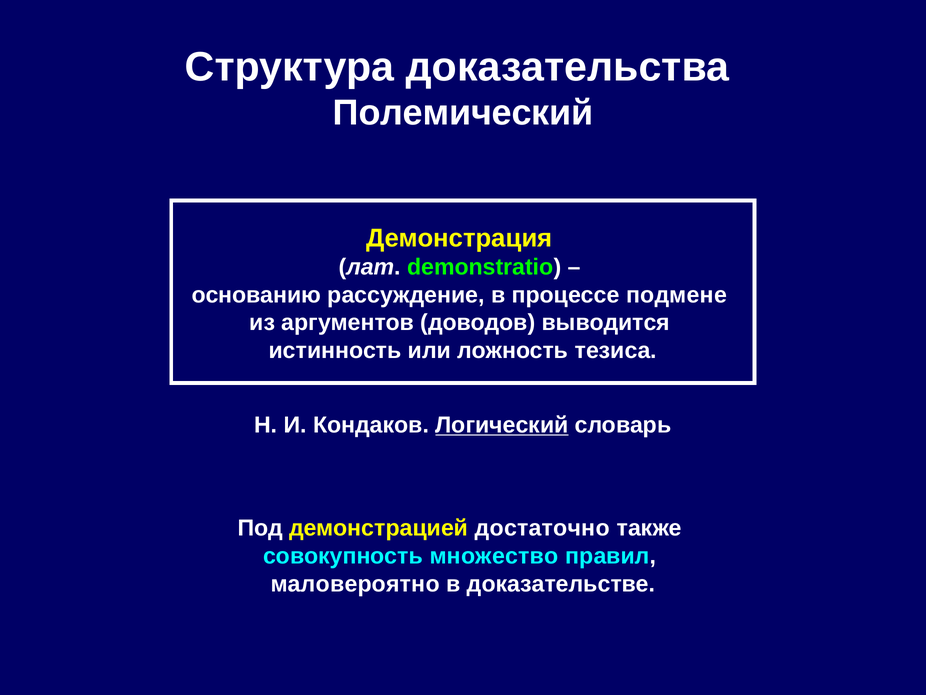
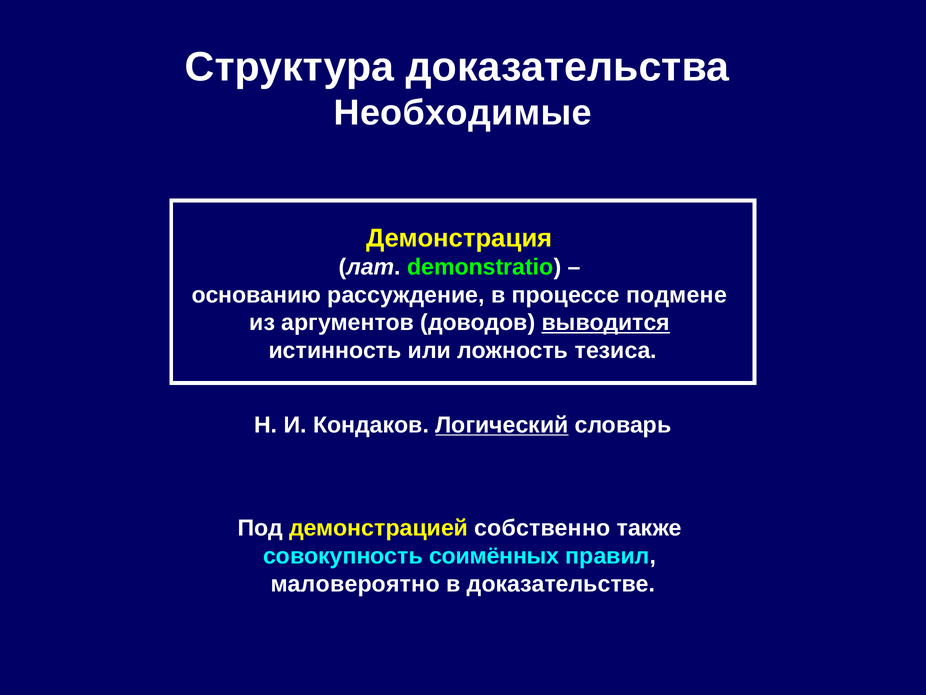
Полемический: Полемический -> Необходимые
выводится underline: none -> present
достаточно: достаточно -> собственно
множество: множество -> соимённых
